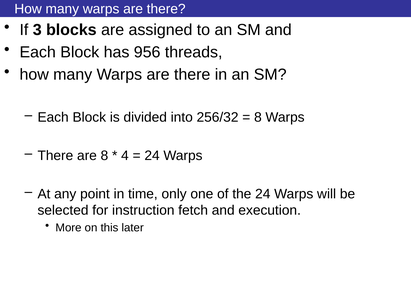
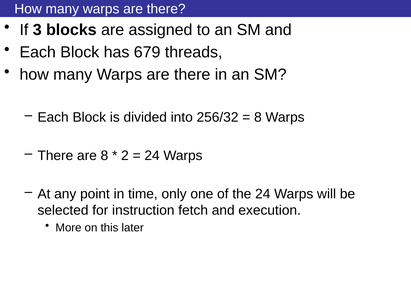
956: 956 -> 679
4: 4 -> 2
